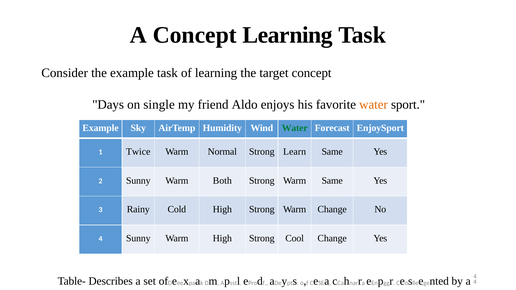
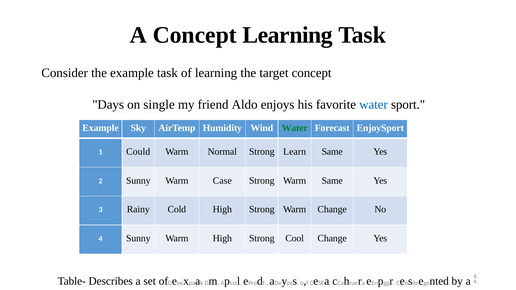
water at (374, 105) colour: orange -> blue
Twice: Twice -> Could
Both: Both -> Case
